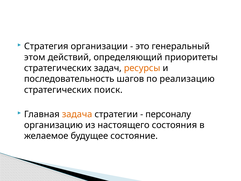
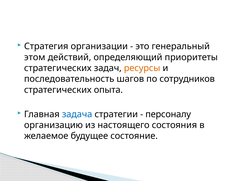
реализацию: реализацию -> сотрудников
поиск: поиск -> опыта
задача colour: orange -> blue
